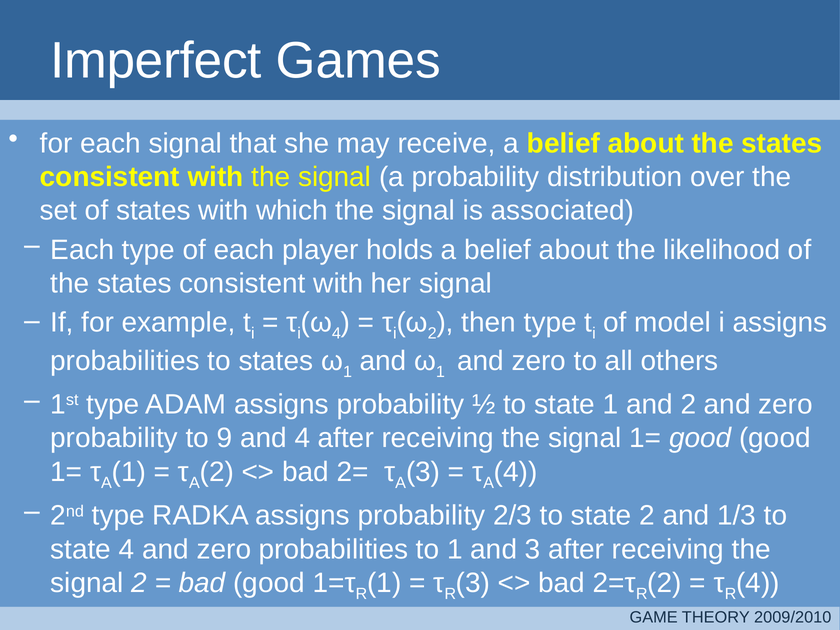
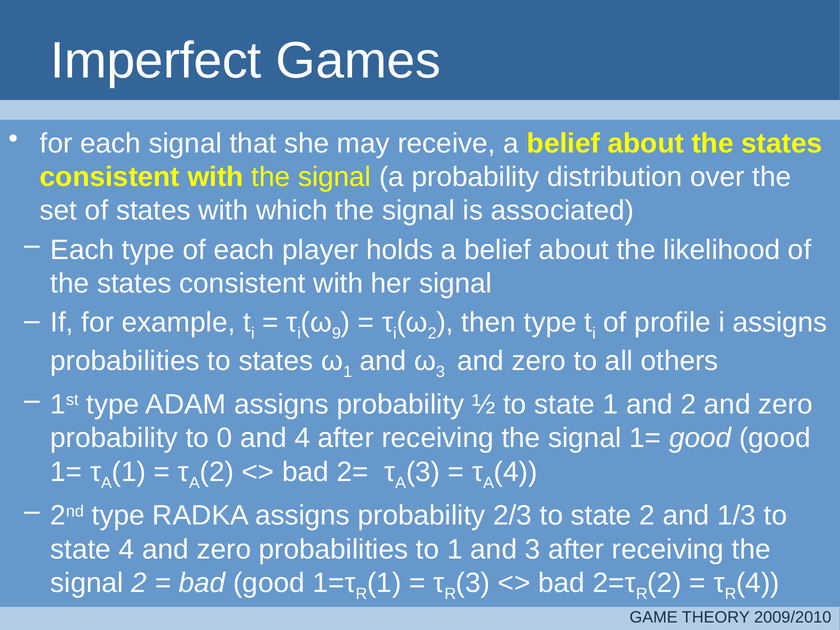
4 at (336, 333): 4 -> 9
model: model -> profile
1 at (440, 372): 1 -> 3
9: 9 -> 0
